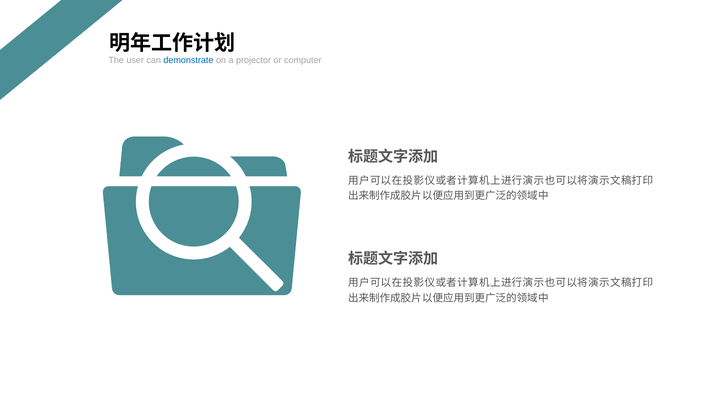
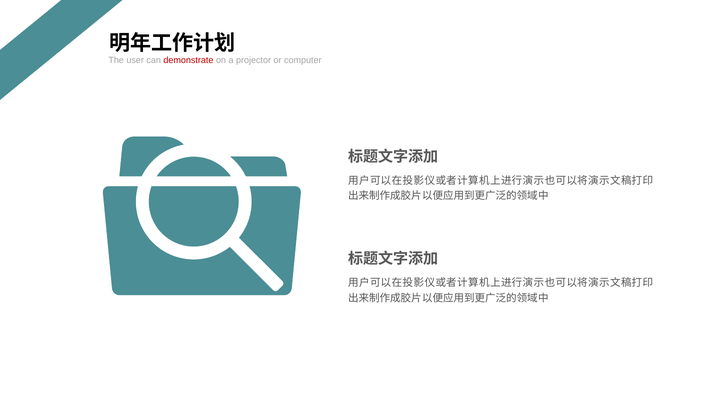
demonstrate colour: blue -> red
